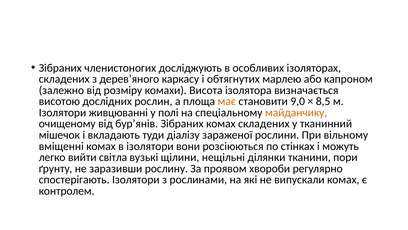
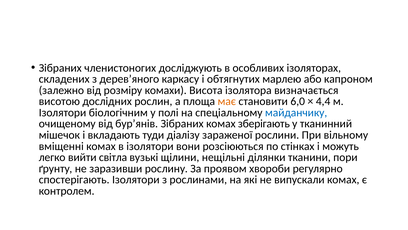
9,0: 9,0 -> 6,0
8,5: 8,5 -> 4,4
живцюванні: живцюванні -> біологічним
майданчику colour: orange -> blue
комах складених: складених -> зберігають
